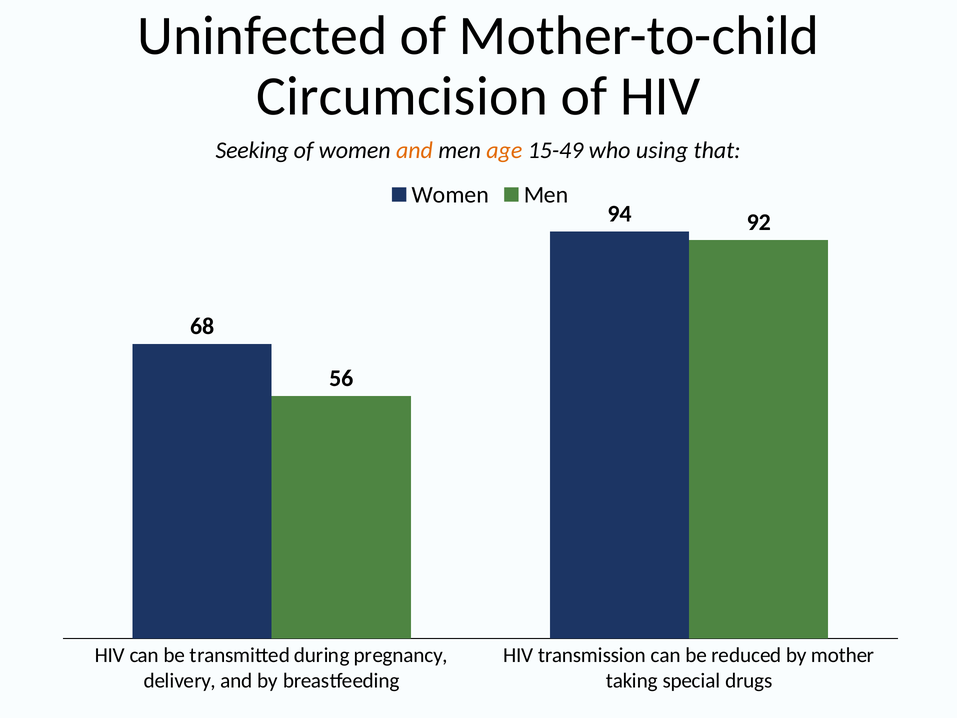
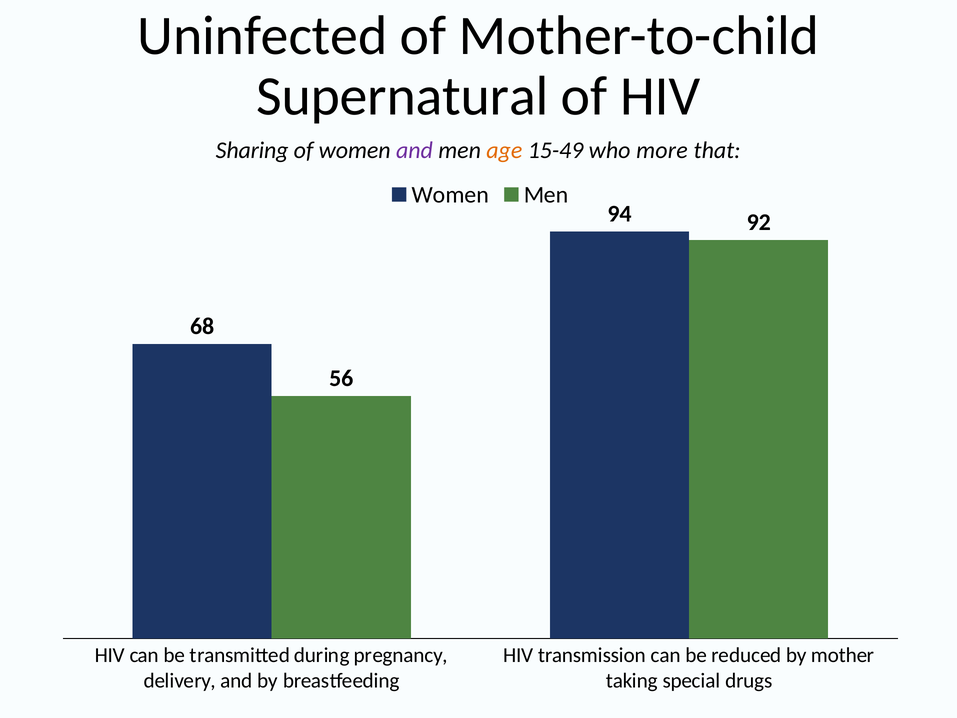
Circumcision: Circumcision -> Supernatural
Seeking: Seeking -> Sharing
and at (414, 150) colour: orange -> purple
using: using -> more
